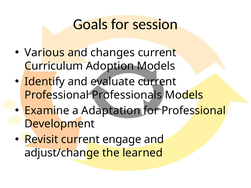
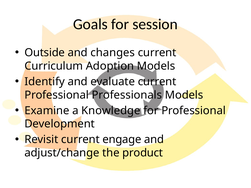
Various: Various -> Outside
Adaptation: Adaptation -> Knowledge
learned: learned -> product
